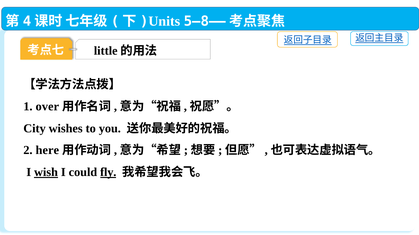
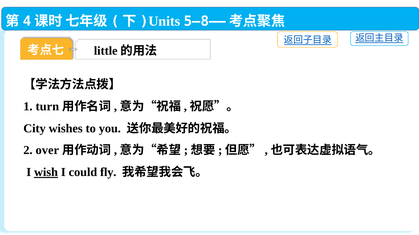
over: over -> turn
here: here -> over
fly underline: present -> none
